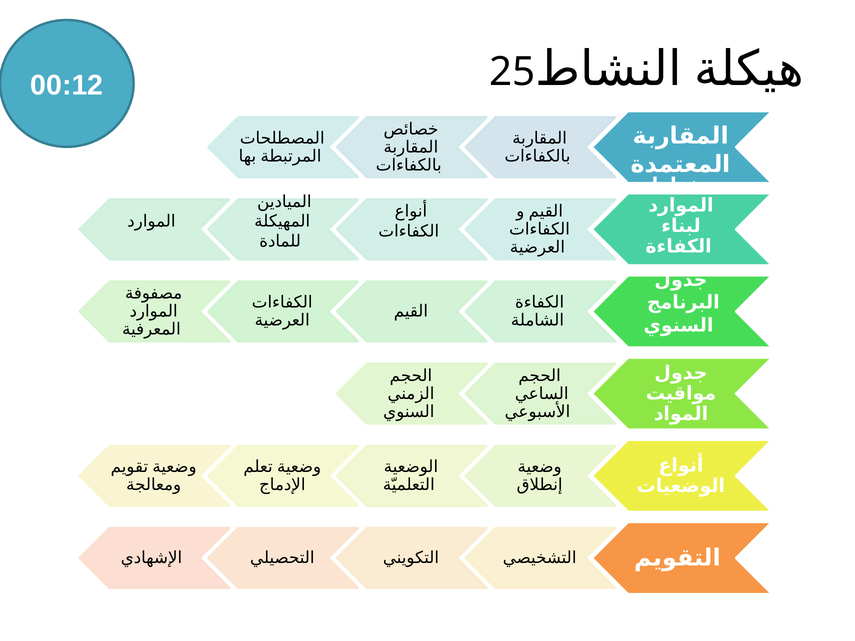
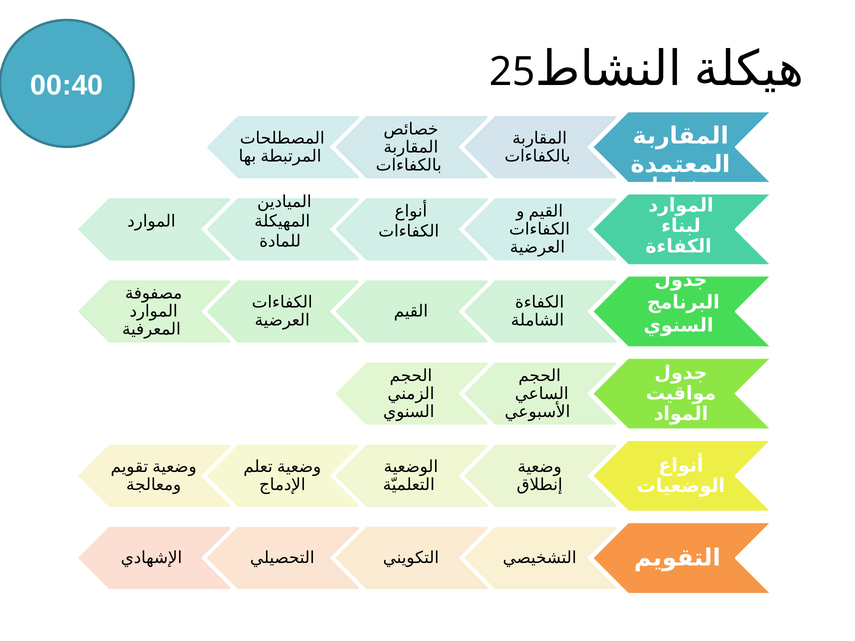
00:12: 00:12 -> 00:40
